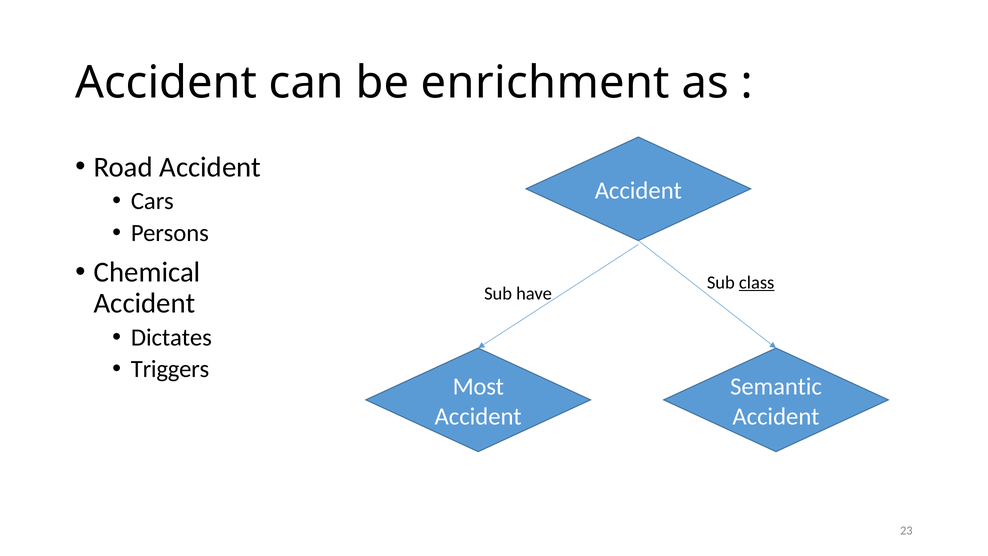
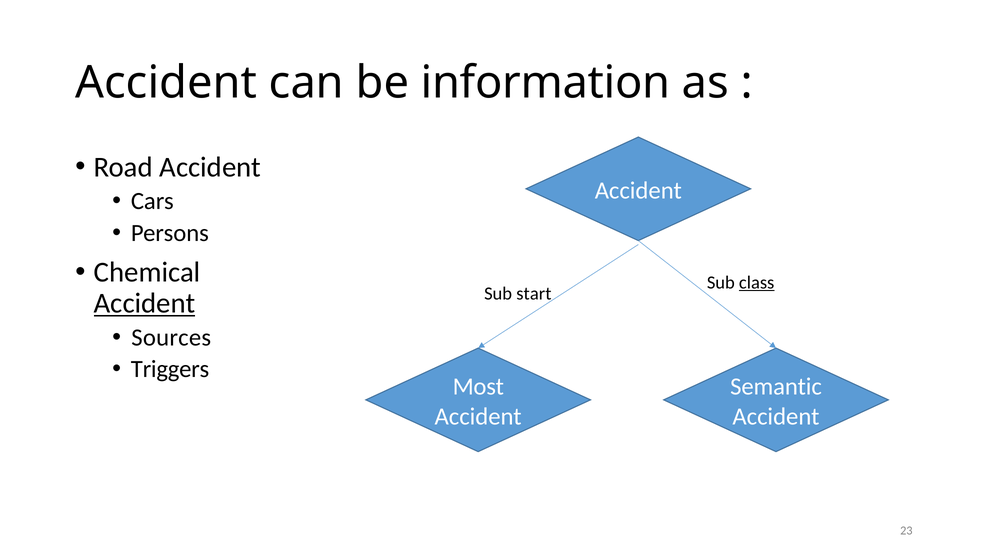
enrichment: enrichment -> information
have: have -> start
Accident at (145, 303) underline: none -> present
Dictates: Dictates -> Sources
